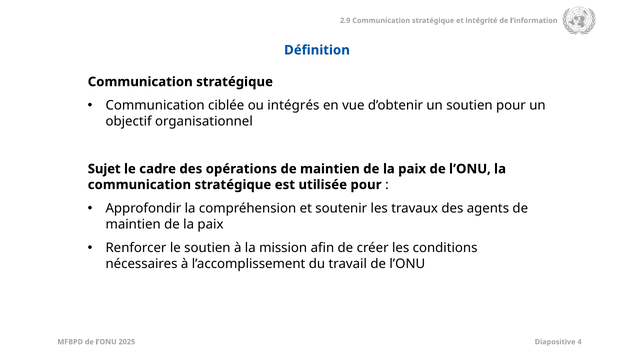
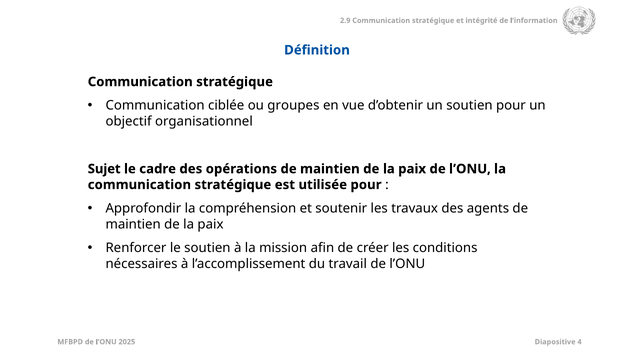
intégrés: intégrés -> groupes
